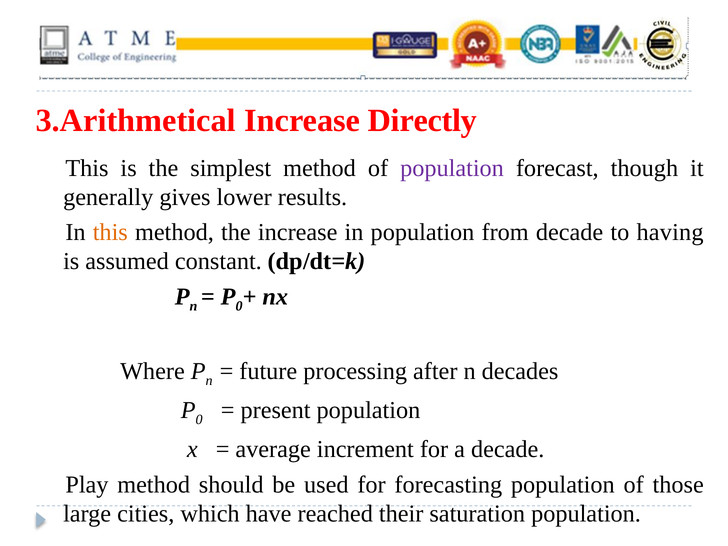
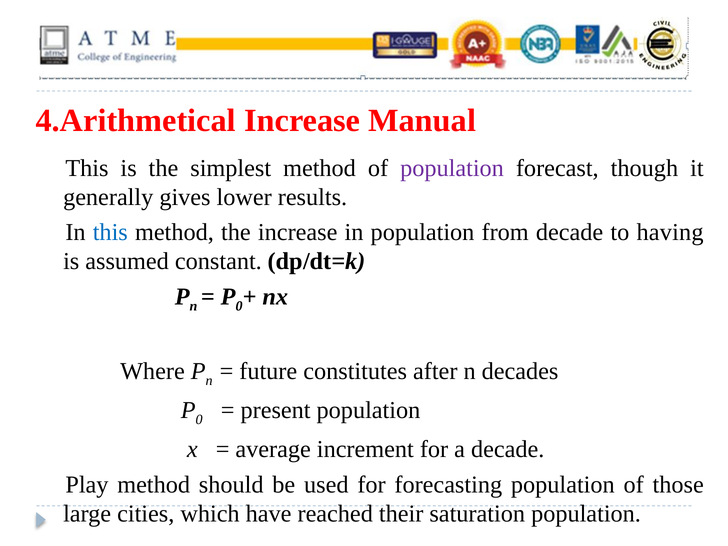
3.Arithmetical: 3.Arithmetical -> 4.Arithmetical
Directly: Directly -> Manual
this at (110, 232) colour: orange -> blue
processing: processing -> constitutes
